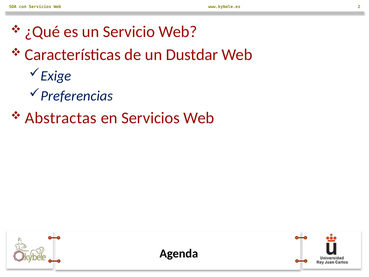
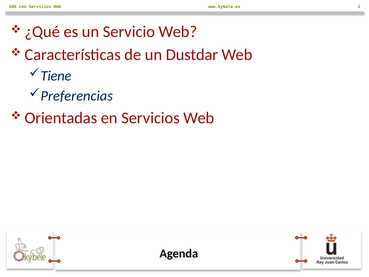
Exige: Exige -> Tiene
Abstractas: Abstractas -> Orientadas
